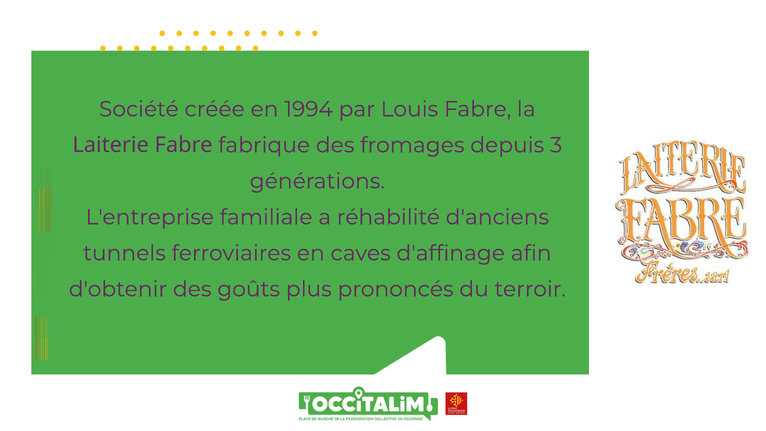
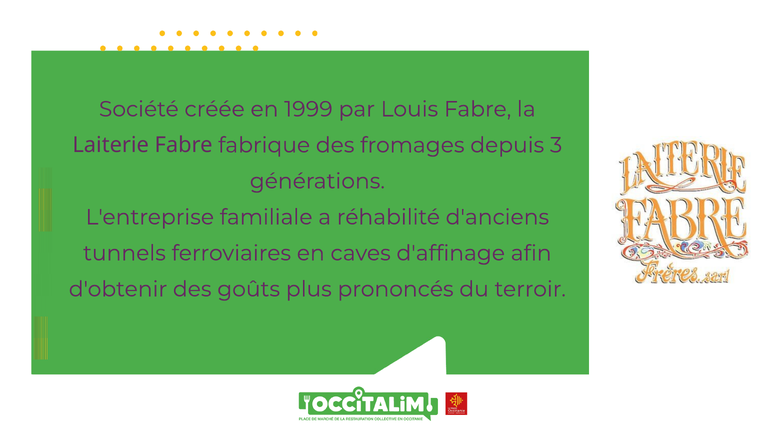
1994: 1994 -> 1999
